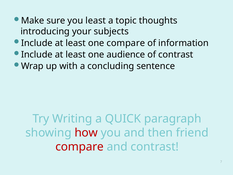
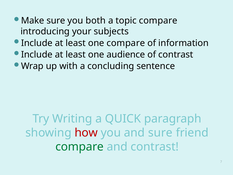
you least: least -> both
topic thoughts: thoughts -> compare
and then: then -> sure
compare at (80, 147) colour: red -> green
